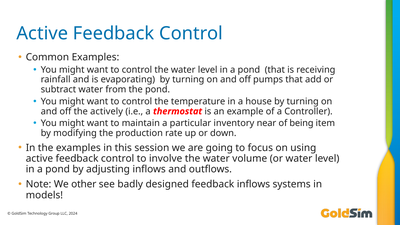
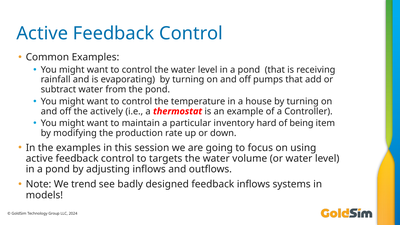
near: near -> hard
involve: involve -> targets
other: other -> trend
